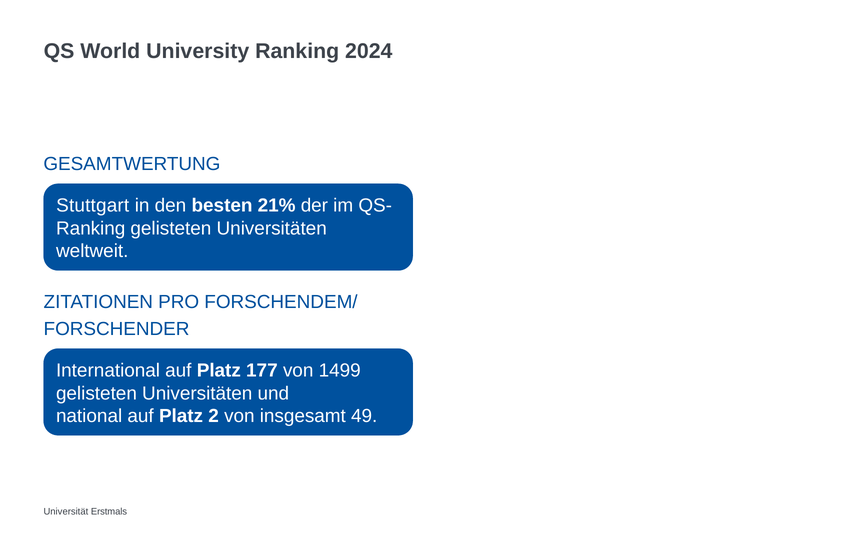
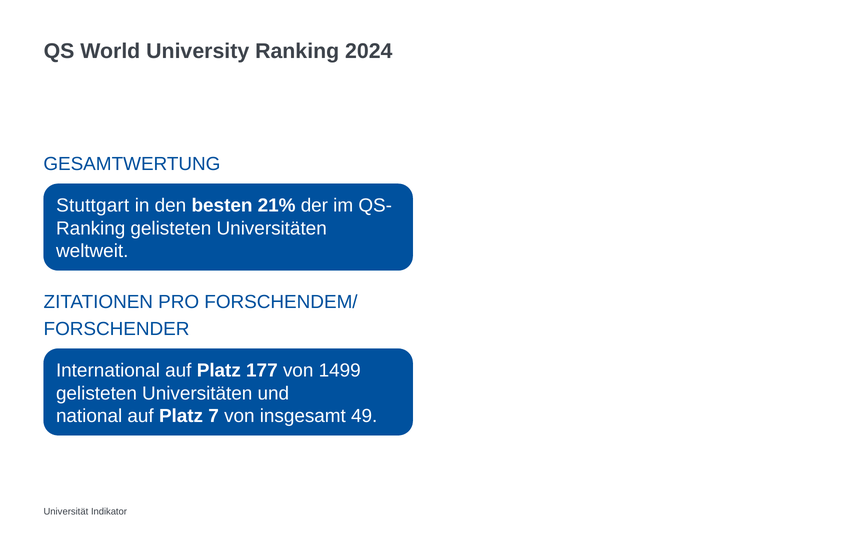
2: 2 -> 7
Erstmals: Erstmals -> Indikator
